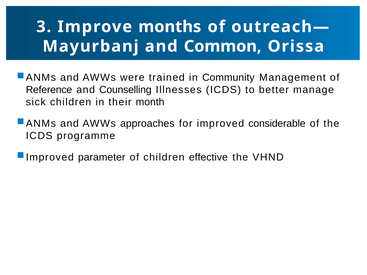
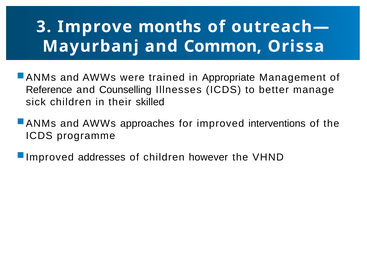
Community: Community -> Appropriate
month: month -> skilled
considerable: considerable -> interventions
parameter: parameter -> addresses
effective: effective -> however
